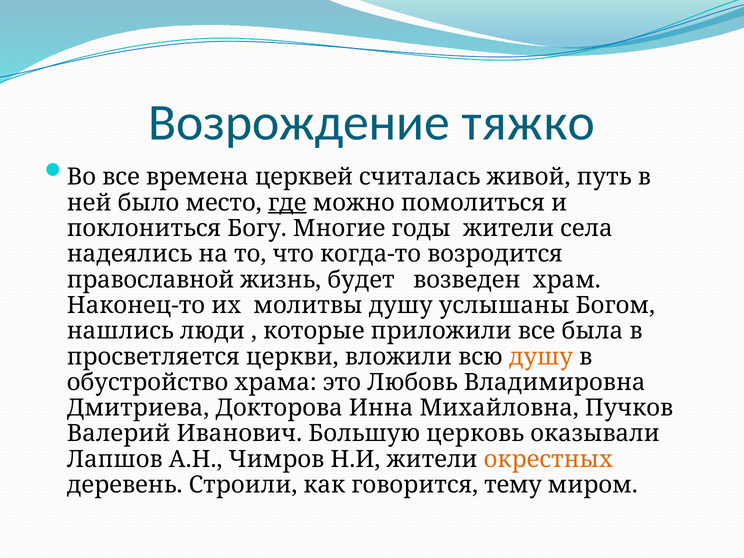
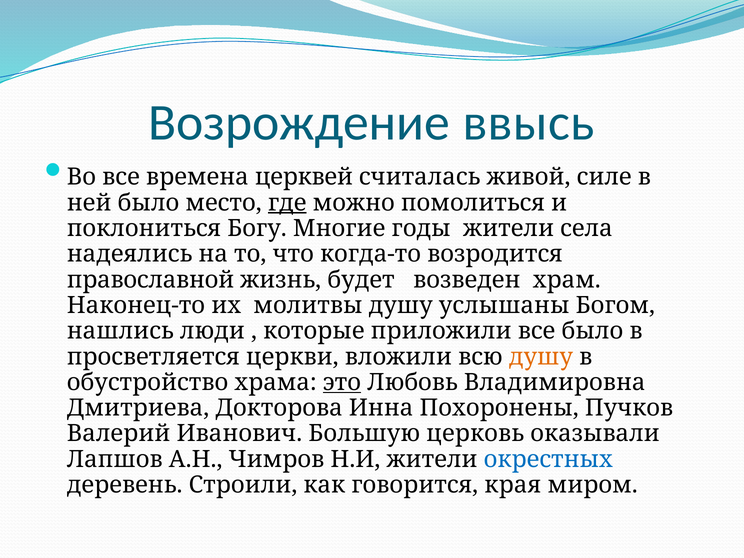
тяжко: тяжко -> ввысь
путь: путь -> силе
все была: была -> было
это underline: none -> present
Михайловна: Михайловна -> Похоронены
окрестных colour: orange -> blue
тему: тему -> края
